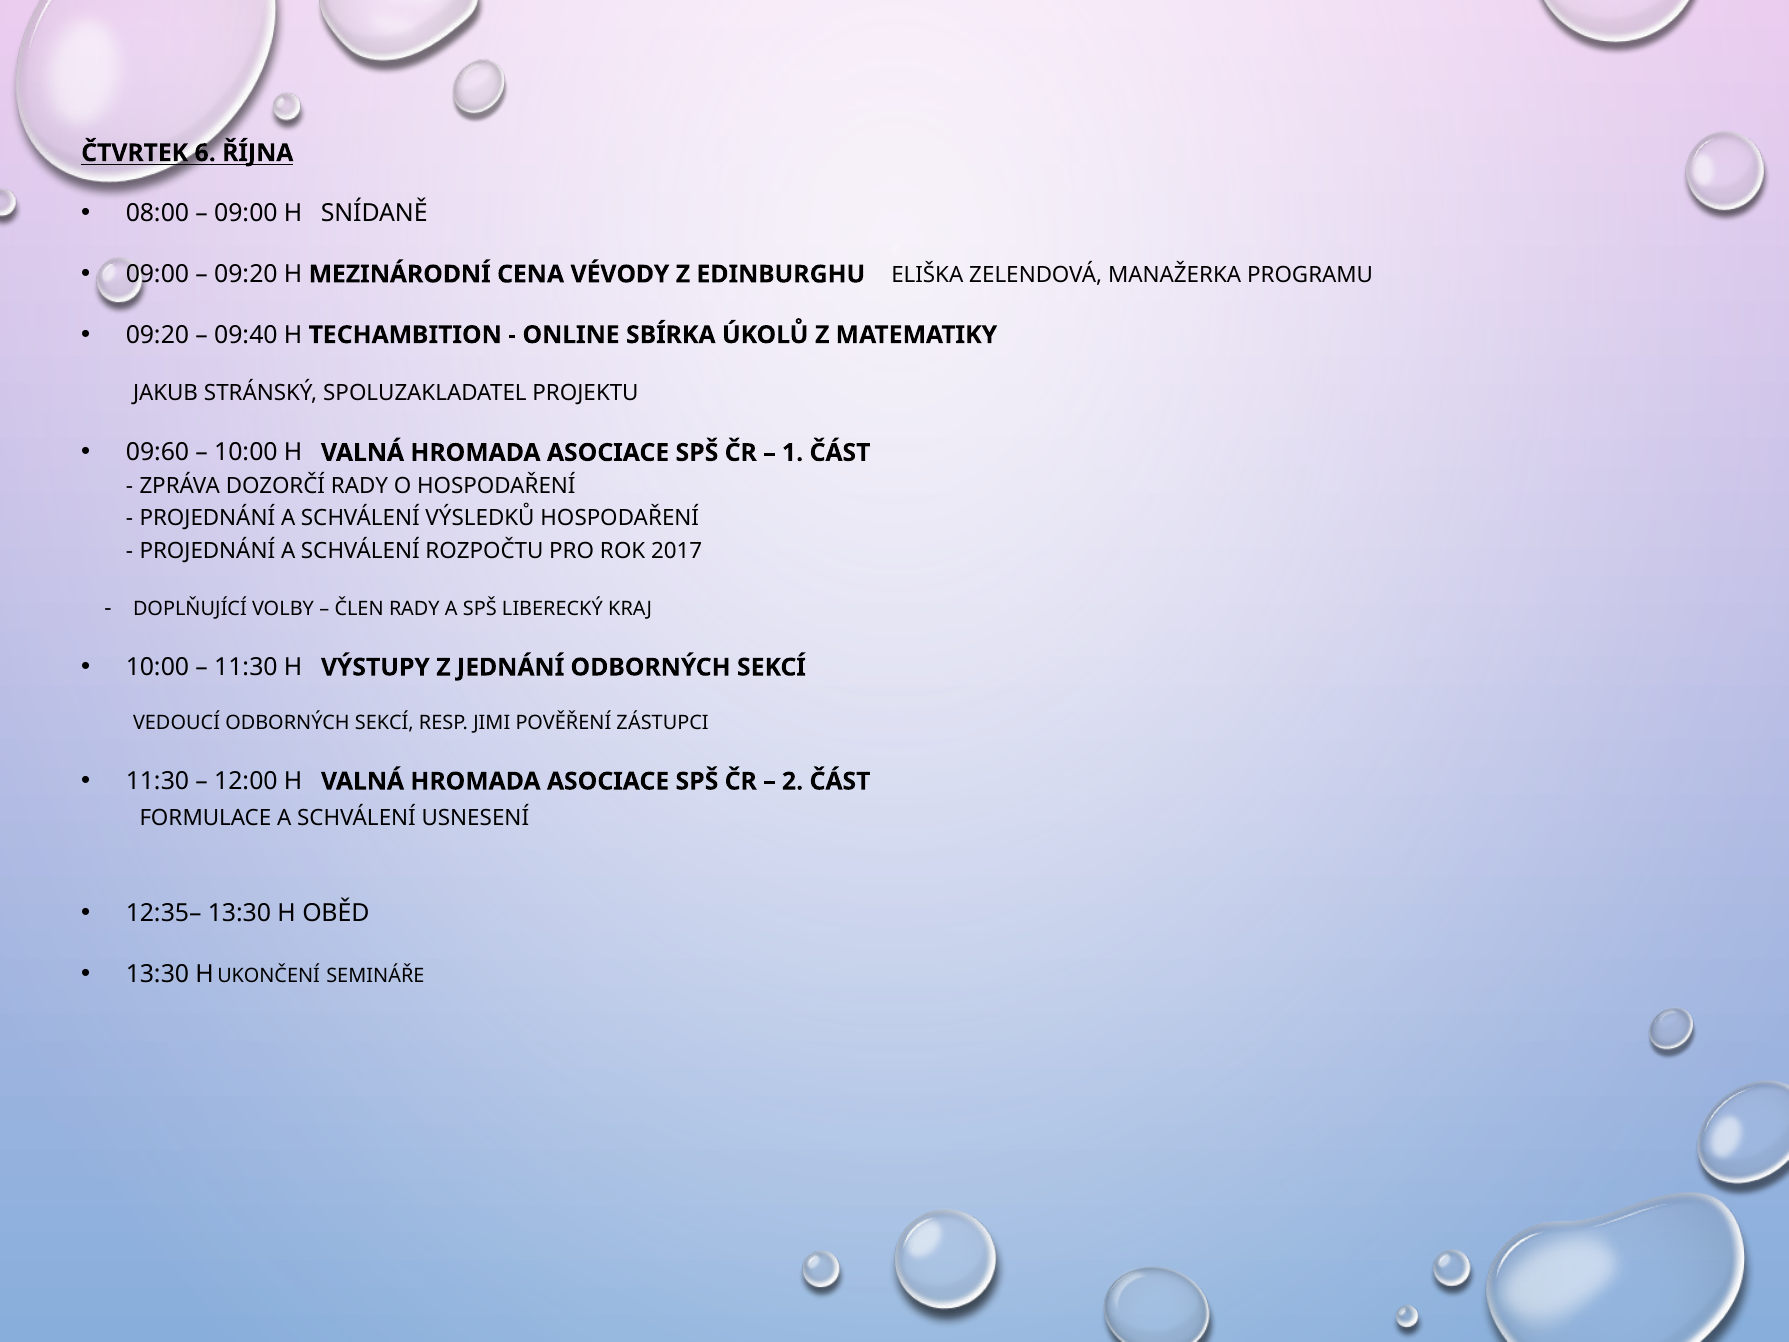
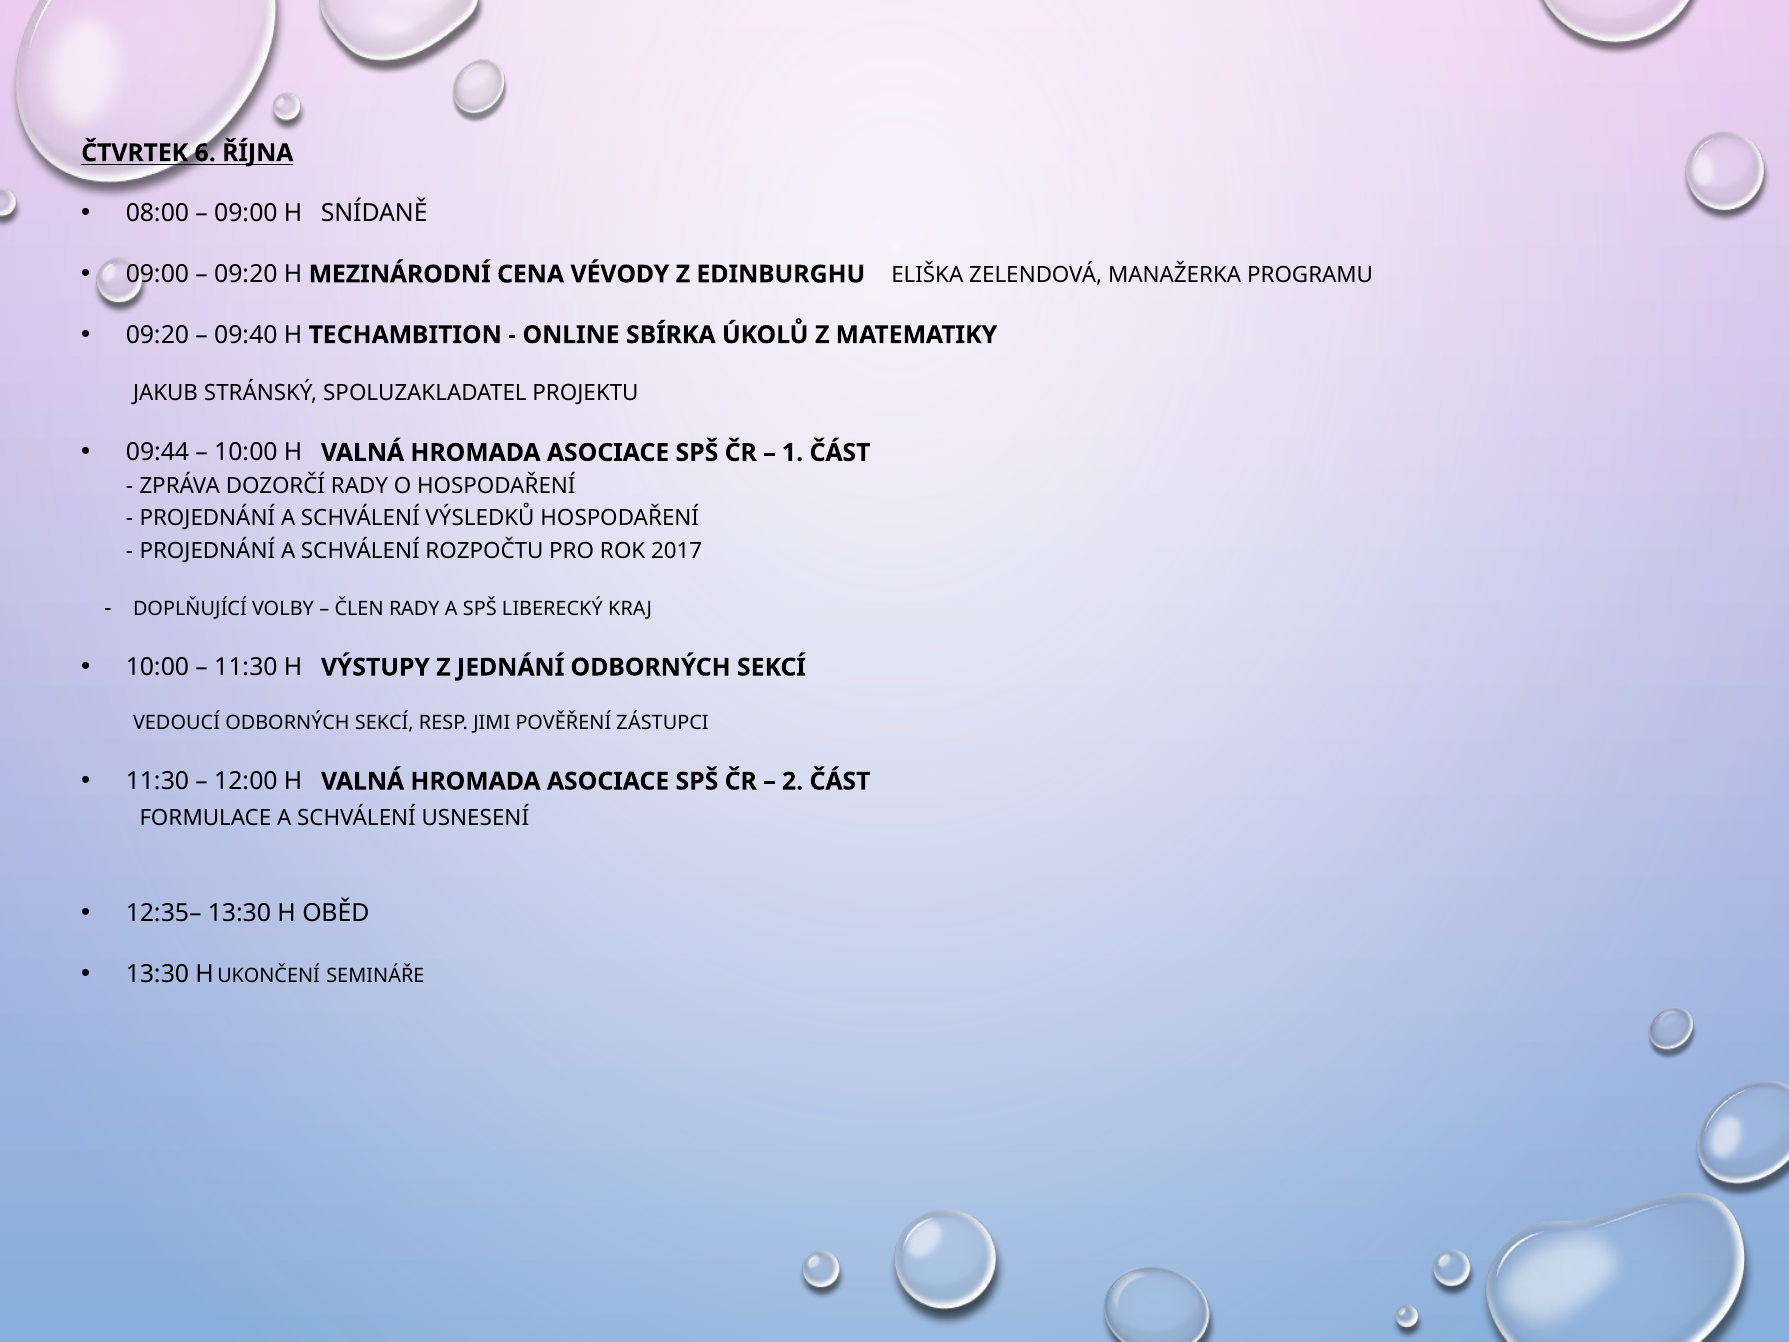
09:60: 09:60 -> 09:44
